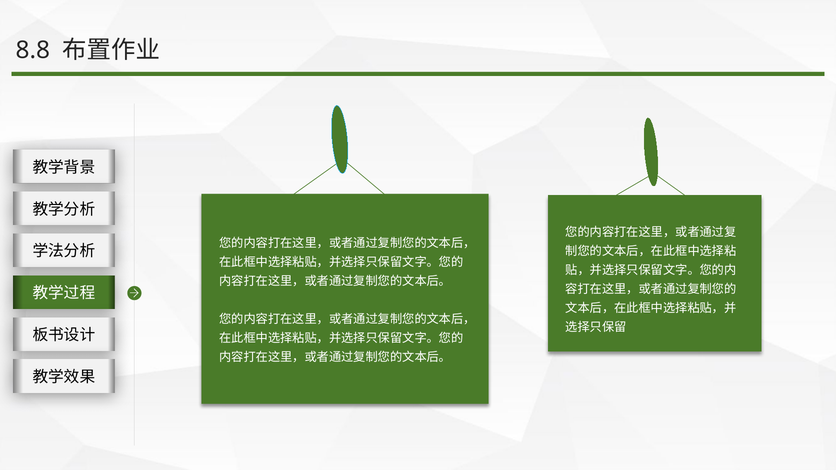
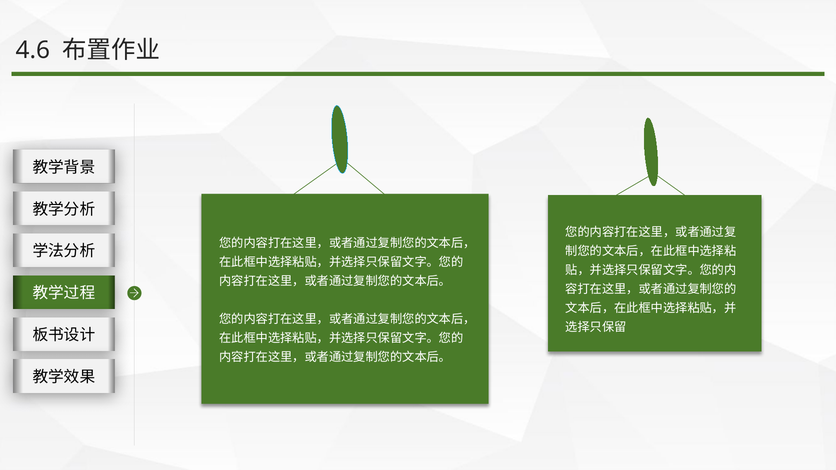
8.8: 8.8 -> 4.6
